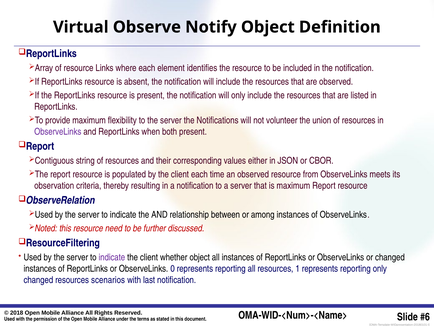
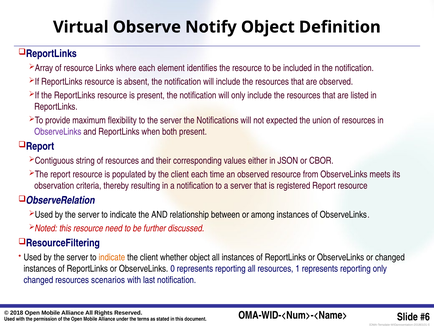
volunteer: volunteer -> expected
is maximum: maximum -> registered
indicate at (112, 257) colour: purple -> orange
